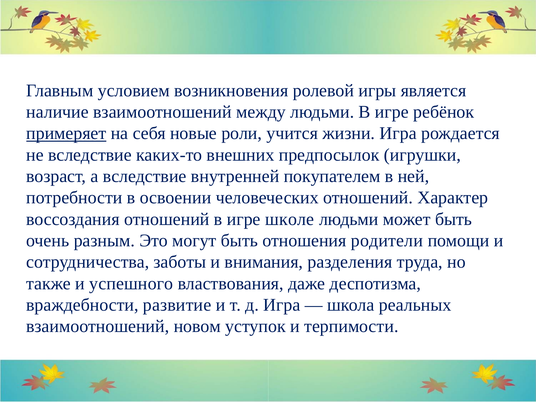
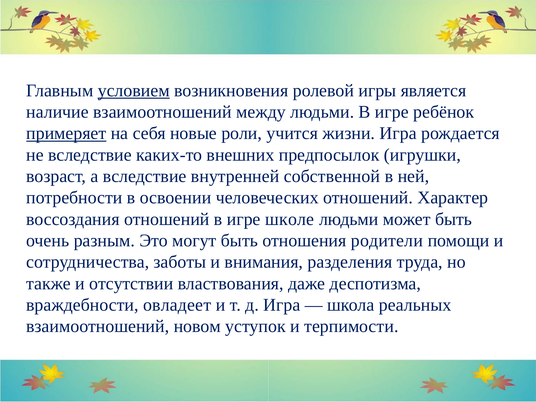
условием underline: none -> present
покупателем: покупателем -> собственной
успешного: успешного -> отсутствии
развитие: развитие -> овладеет
